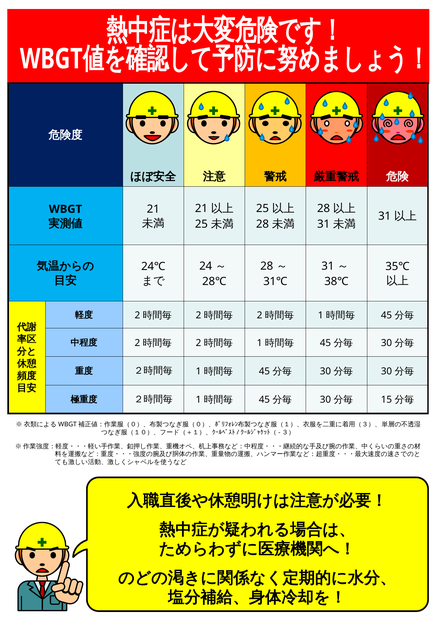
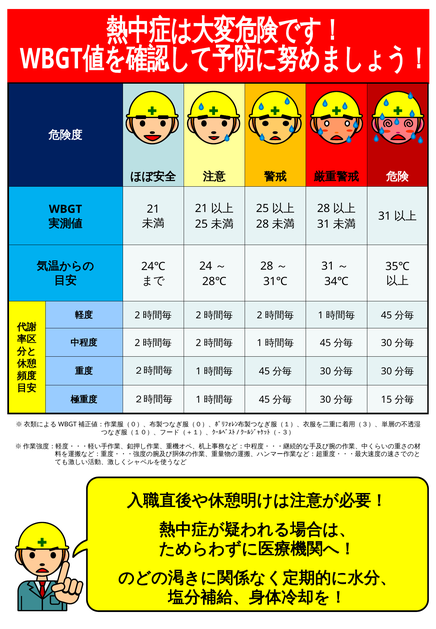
38℃: 38℃ -> 34℃
